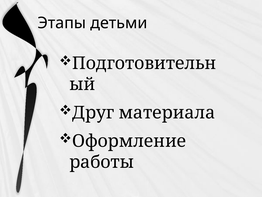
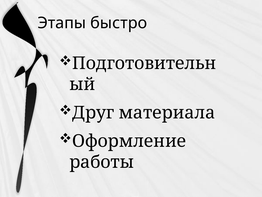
детьми: детьми -> быстро
